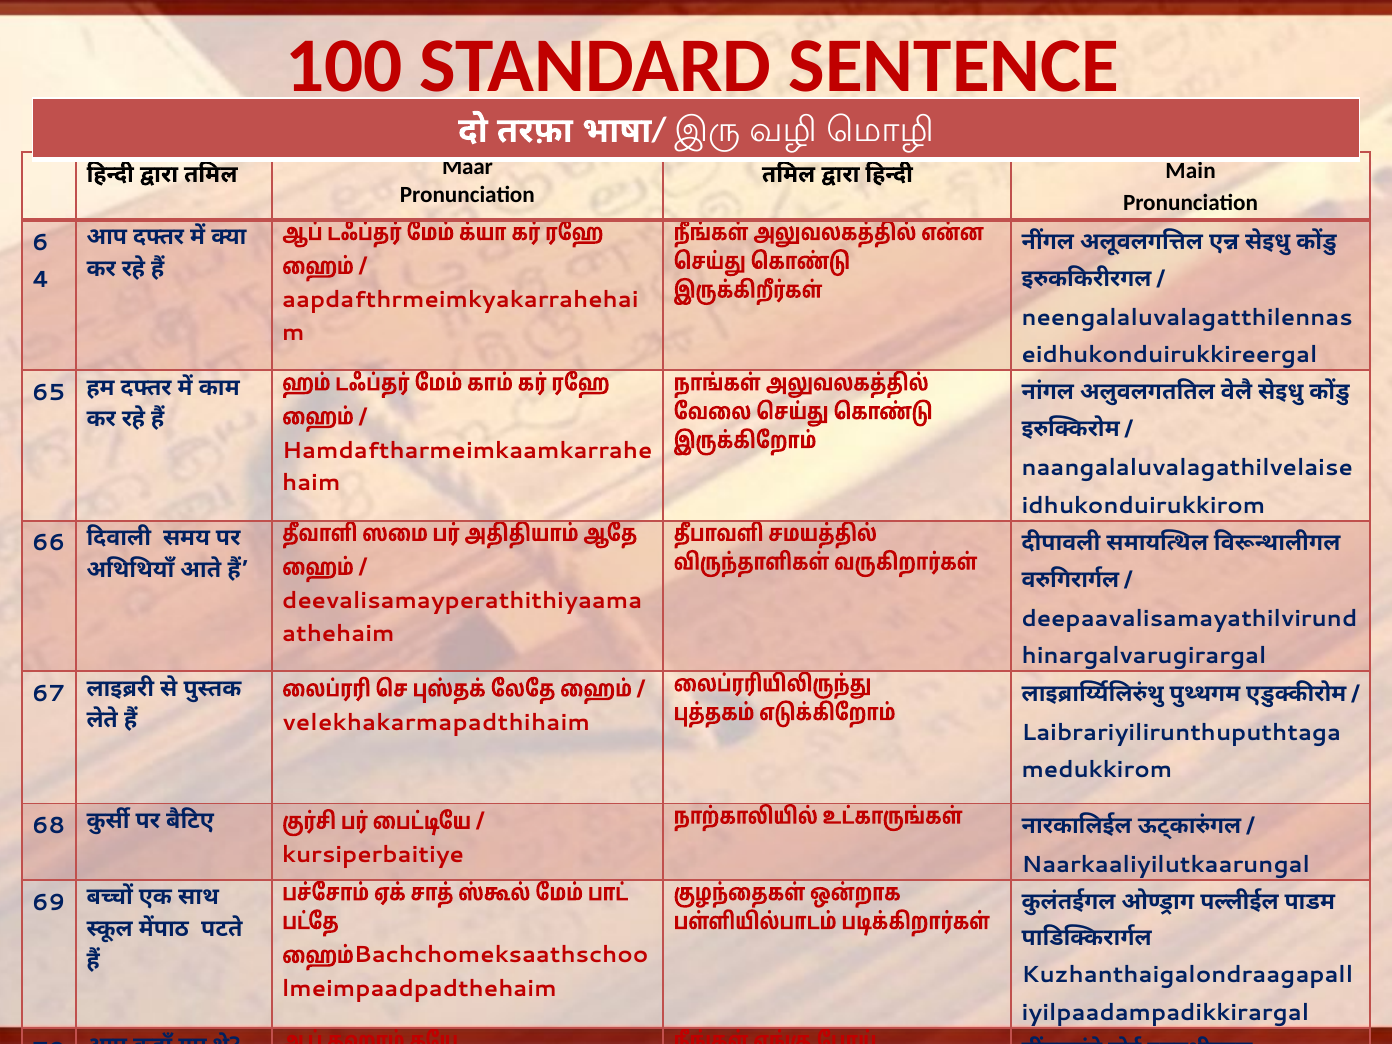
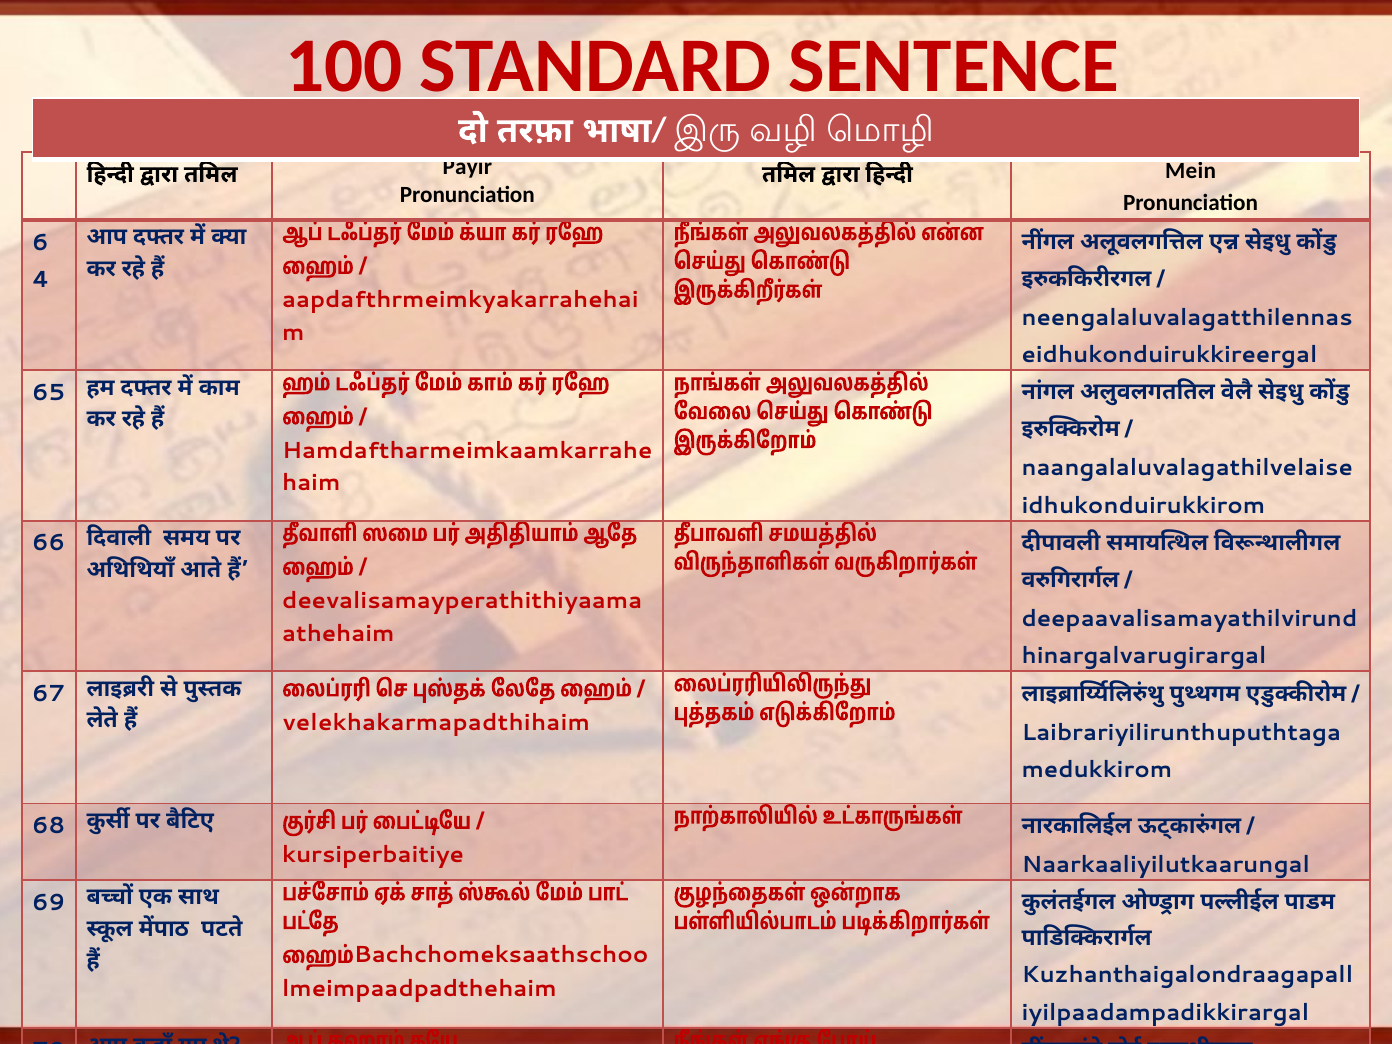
Maar: Maar -> Payir
Main: Main -> Mein
